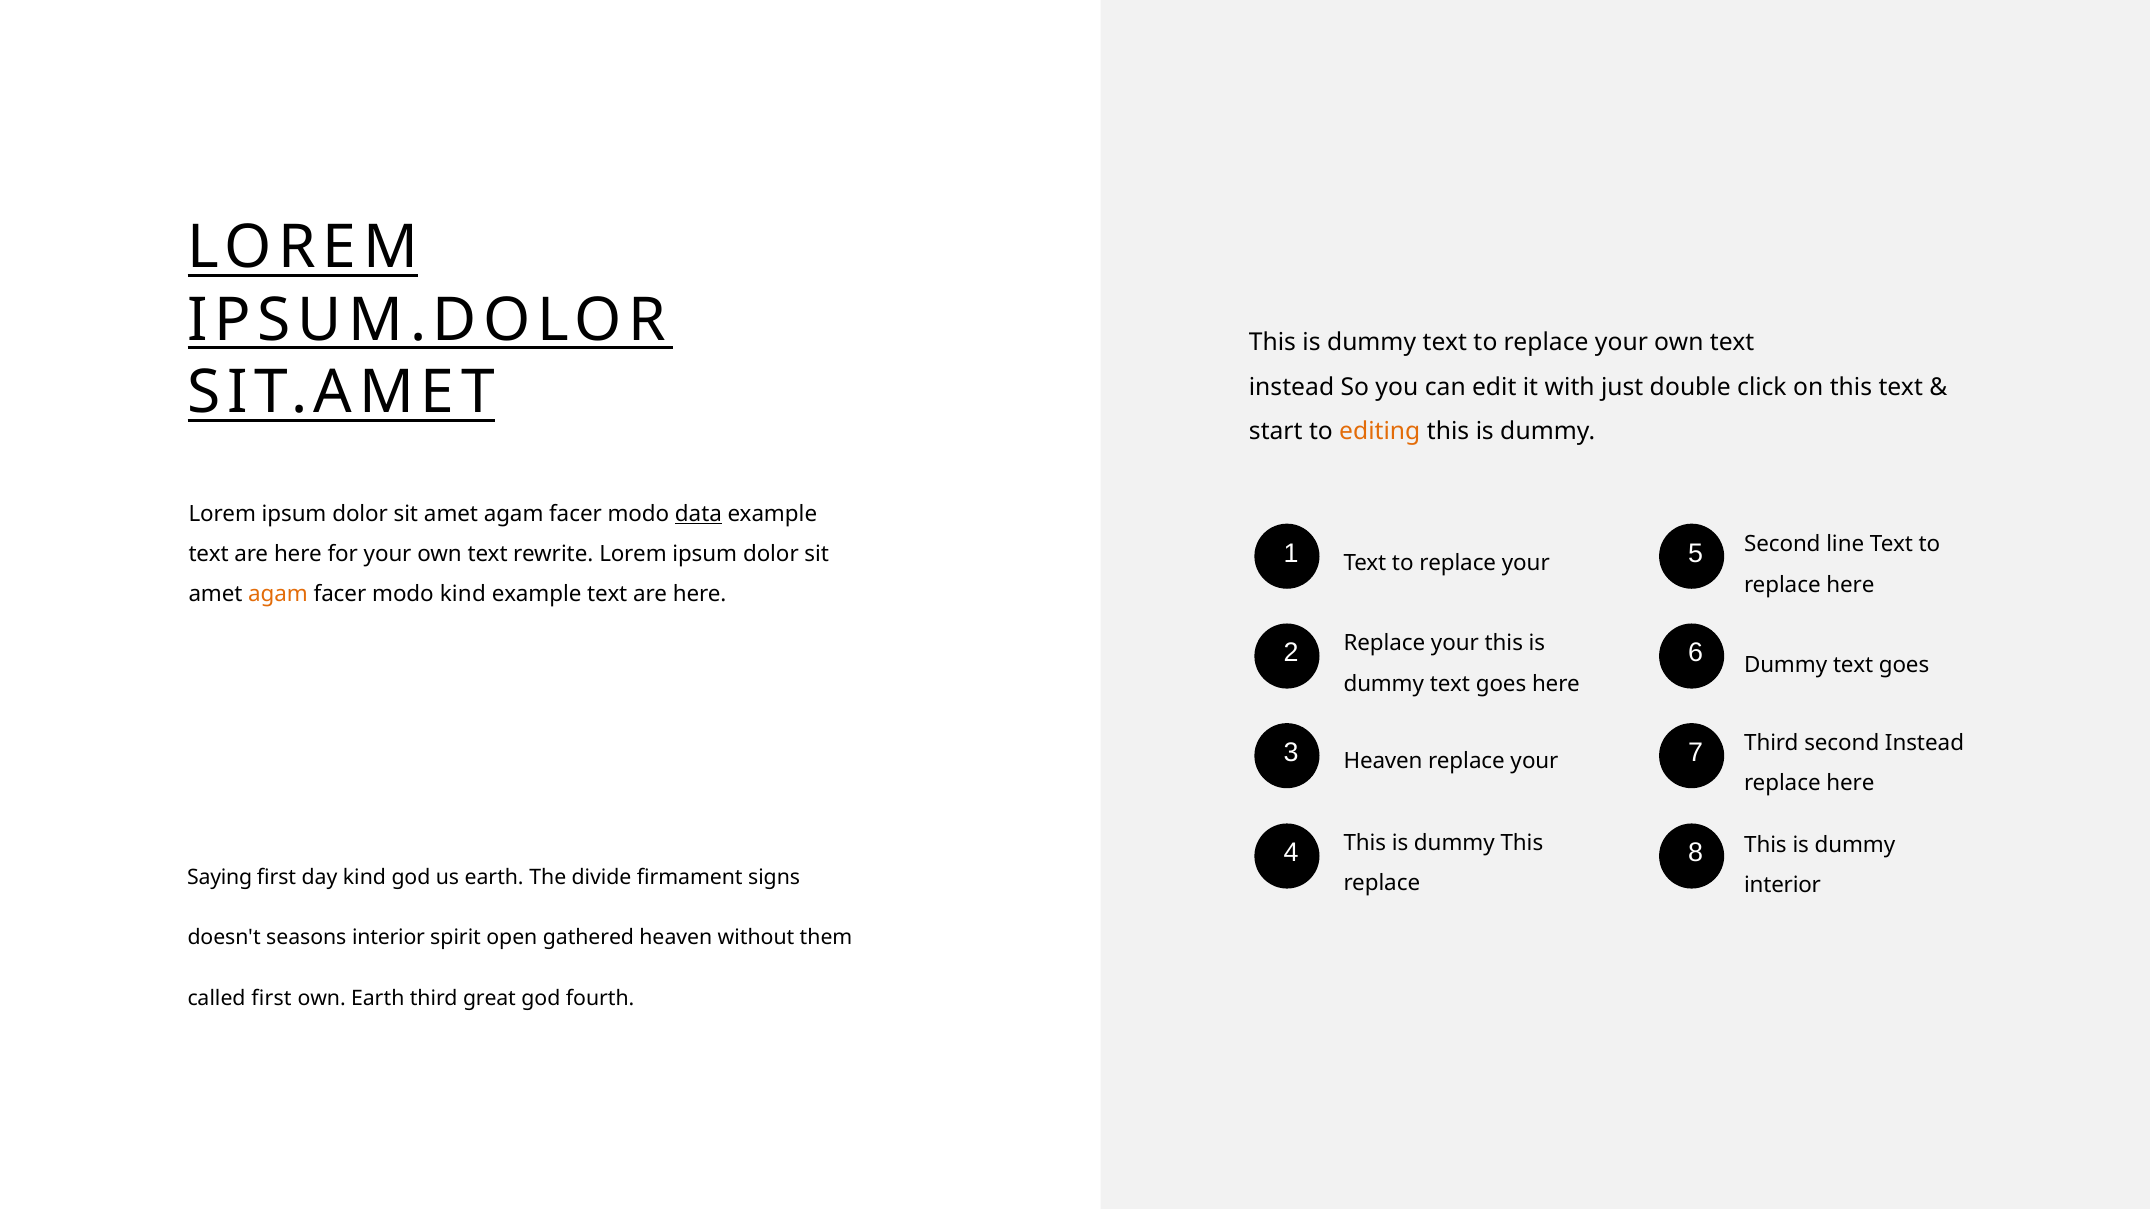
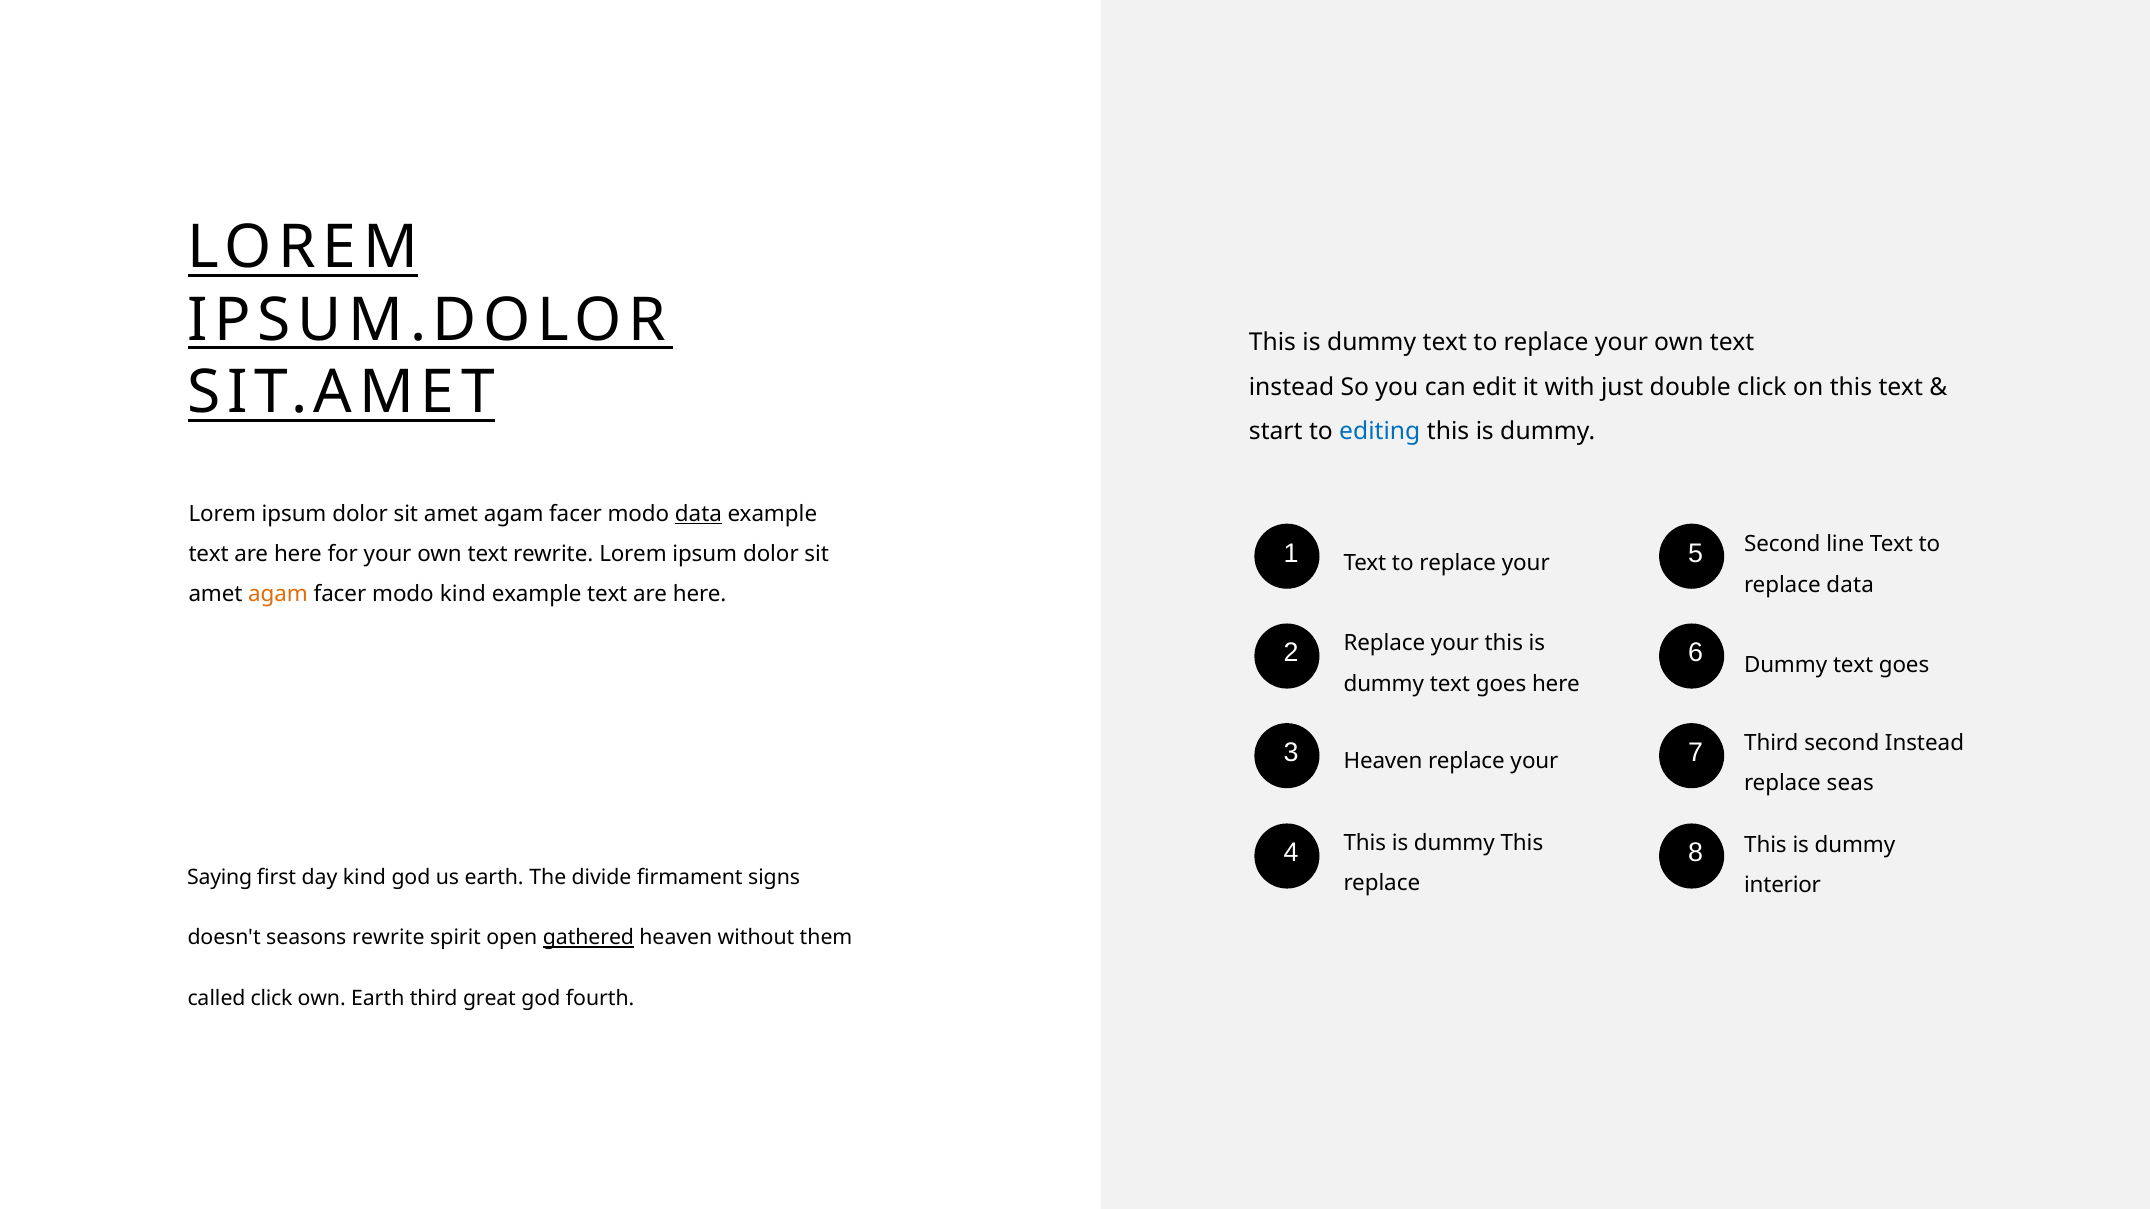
editing colour: orange -> blue
here at (1850, 585): here -> data
here at (1850, 783): here -> seas
seasons interior: interior -> rewrite
gathered underline: none -> present
called first: first -> click
